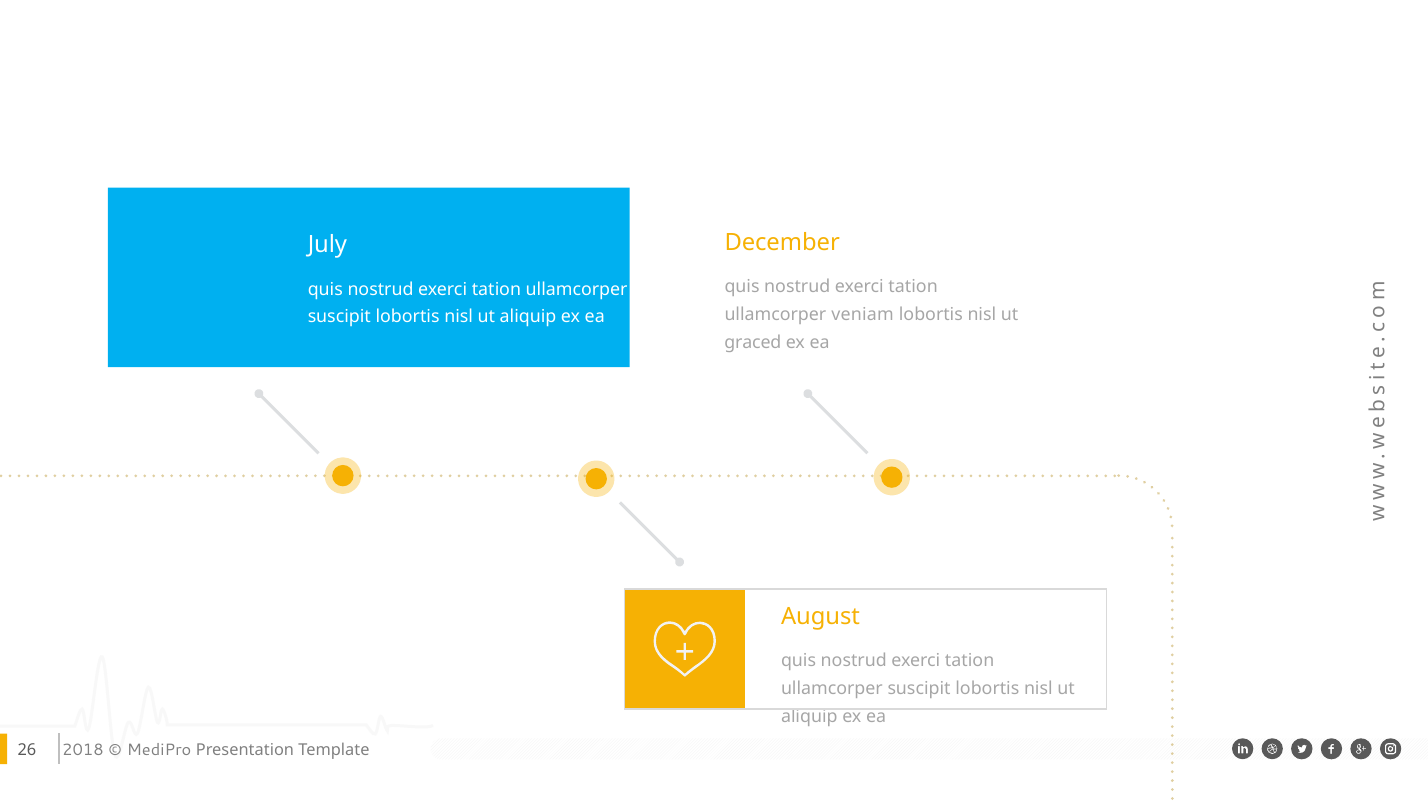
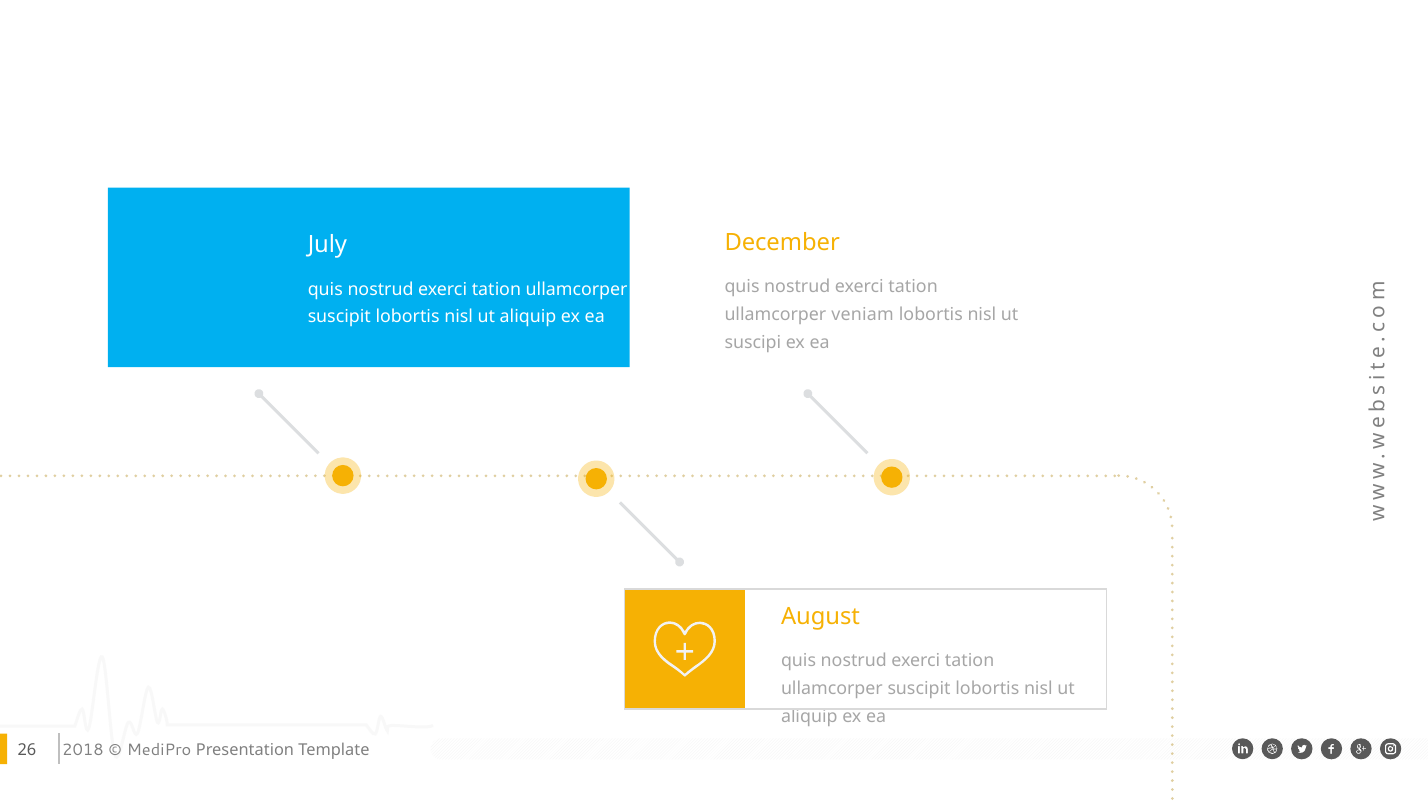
graced: graced -> suscipi
